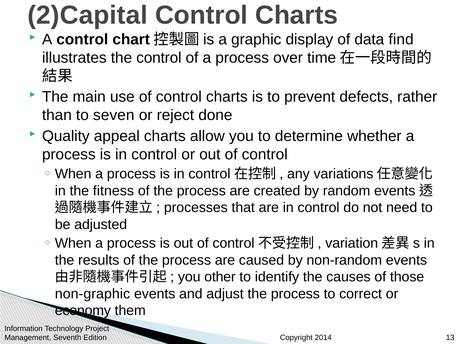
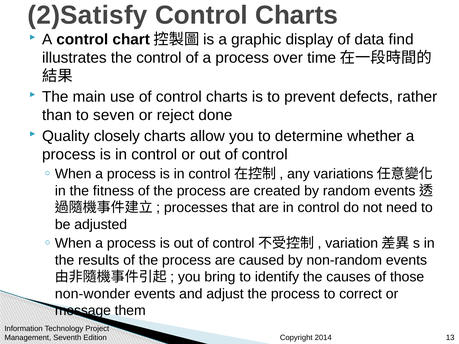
2)Capital: 2)Capital -> 2)Satisfy
appeal: appeal -> closely
other: other -> bring
non-graphic: non-graphic -> non-wonder
economy: economy -> message
